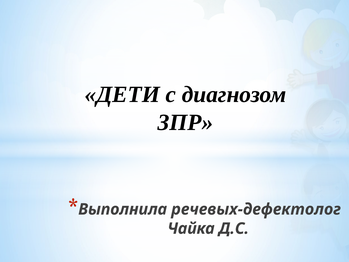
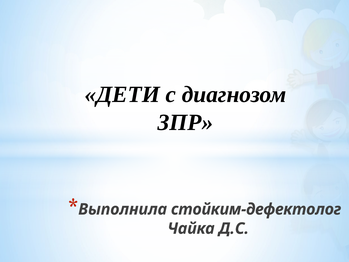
речевых-дефектолог: речевых-дефектолог -> стойким-дефектолог
